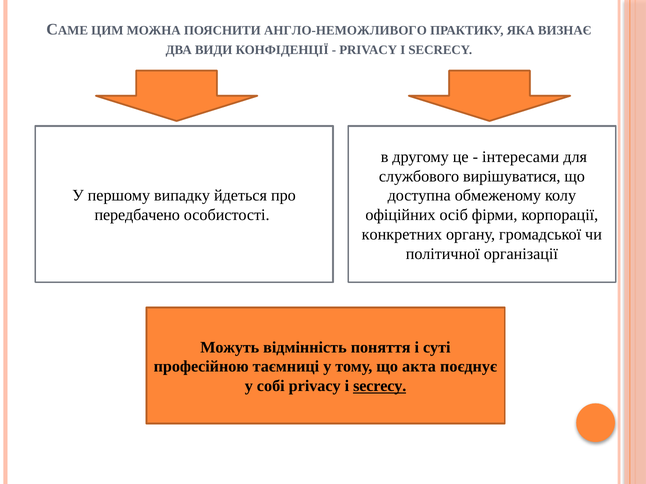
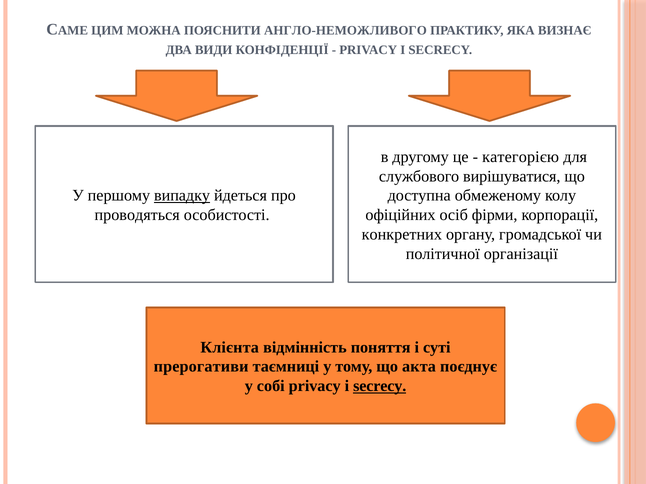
інтересами: інтересами -> категорією
випадку underline: none -> present
передбачено: передбачено -> проводяться
Можуть: Можуть -> Клієнта
професійною: професійною -> прерогативи
